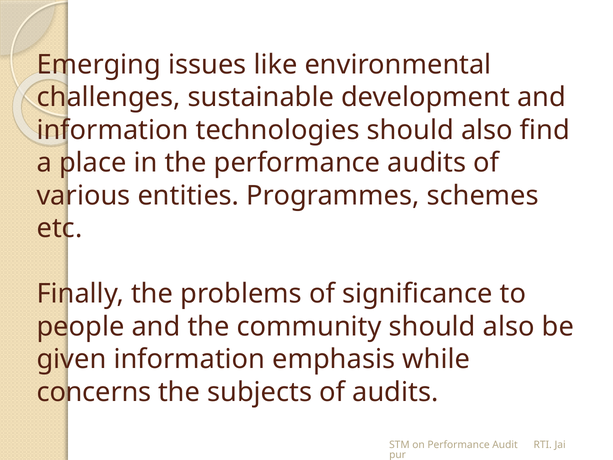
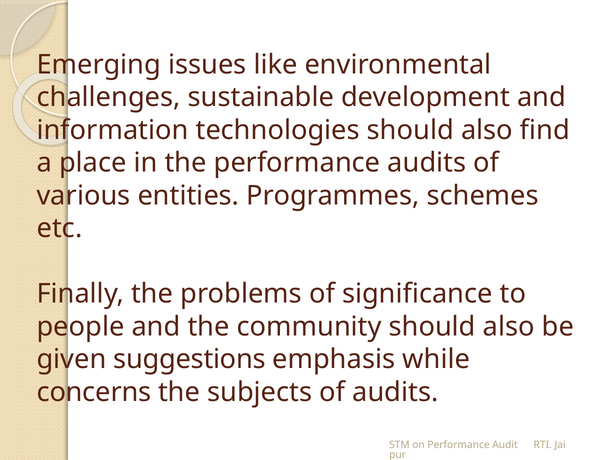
given information: information -> suggestions
